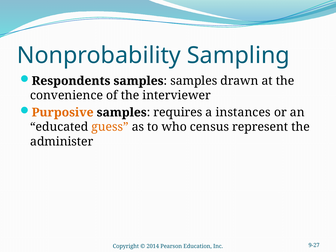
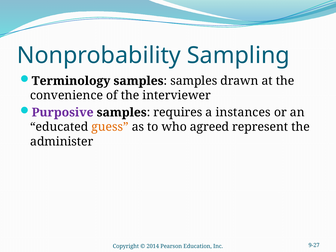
Respondents: Respondents -> Terminology
Purposive colour: orange -> purple
census: census -> agreed
